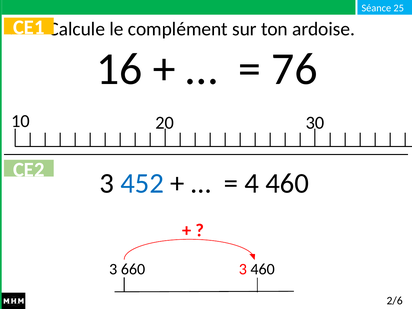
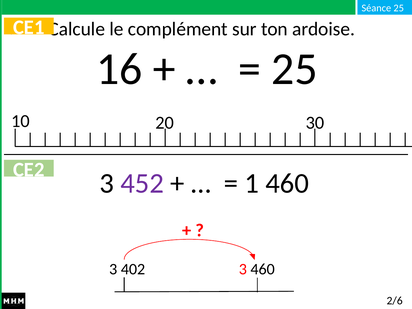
76 at (294, 69): 76 -> 25
452 colour: blue -> purple
4: 4 -> 1
660: 660 -> 402
